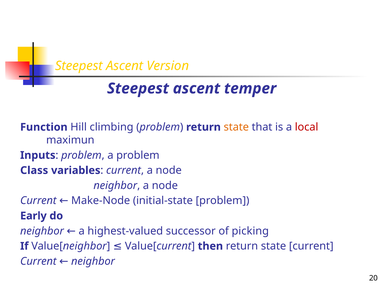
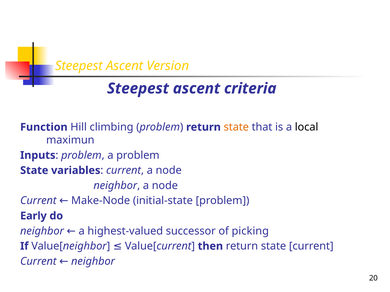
temper: temper -> criteria
local colour: red -> black
Class at (34, 171): Class -> State
